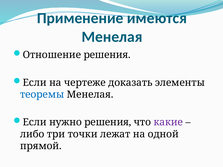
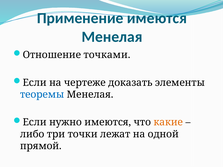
Отношение решения: решения -> точками
нужно решения: решения -> имеются
какие colour: purple -> orange
